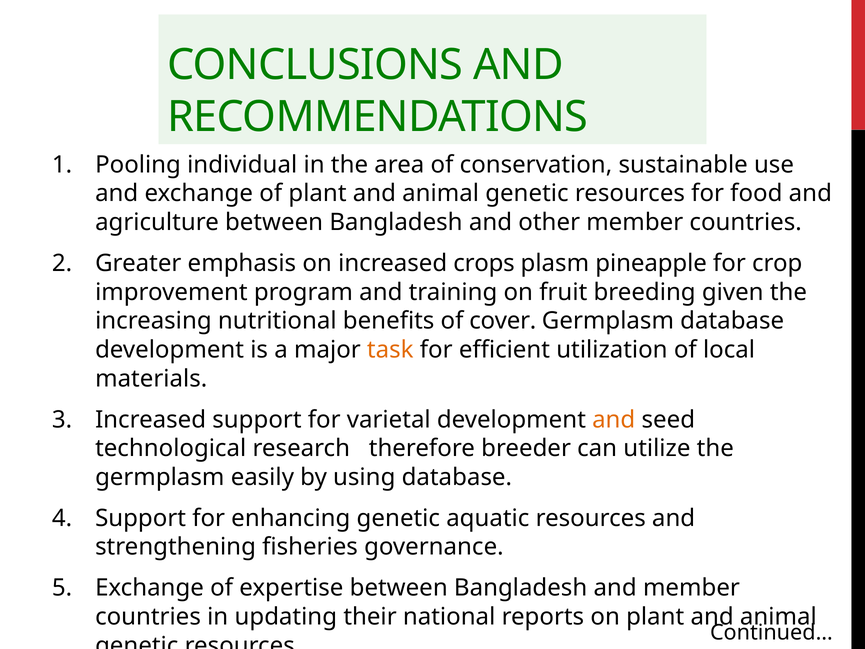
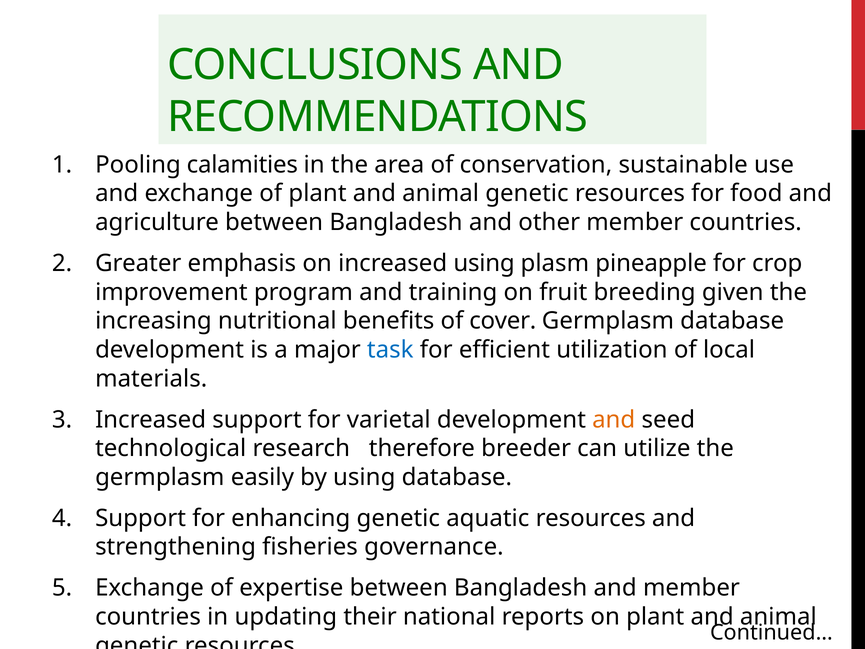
individual: individual -> calamities
increased crops: crops -> using
task colour: orange -> blue
